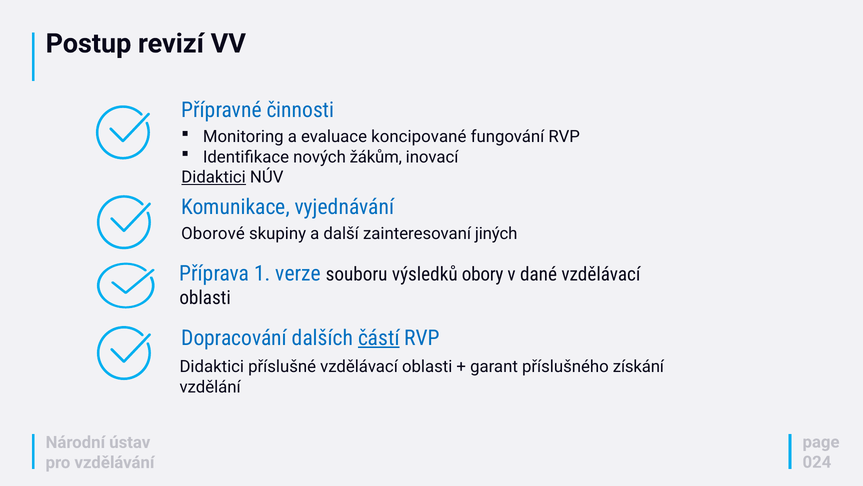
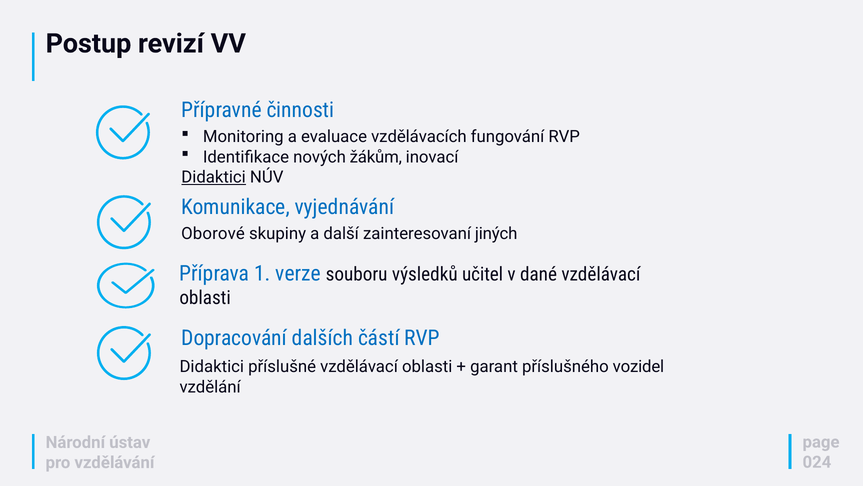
koncipované: koncipované -> vzdělávacích
obory: obory -> učitel
částí underline: present -> none
získání: získání -> vozidel
